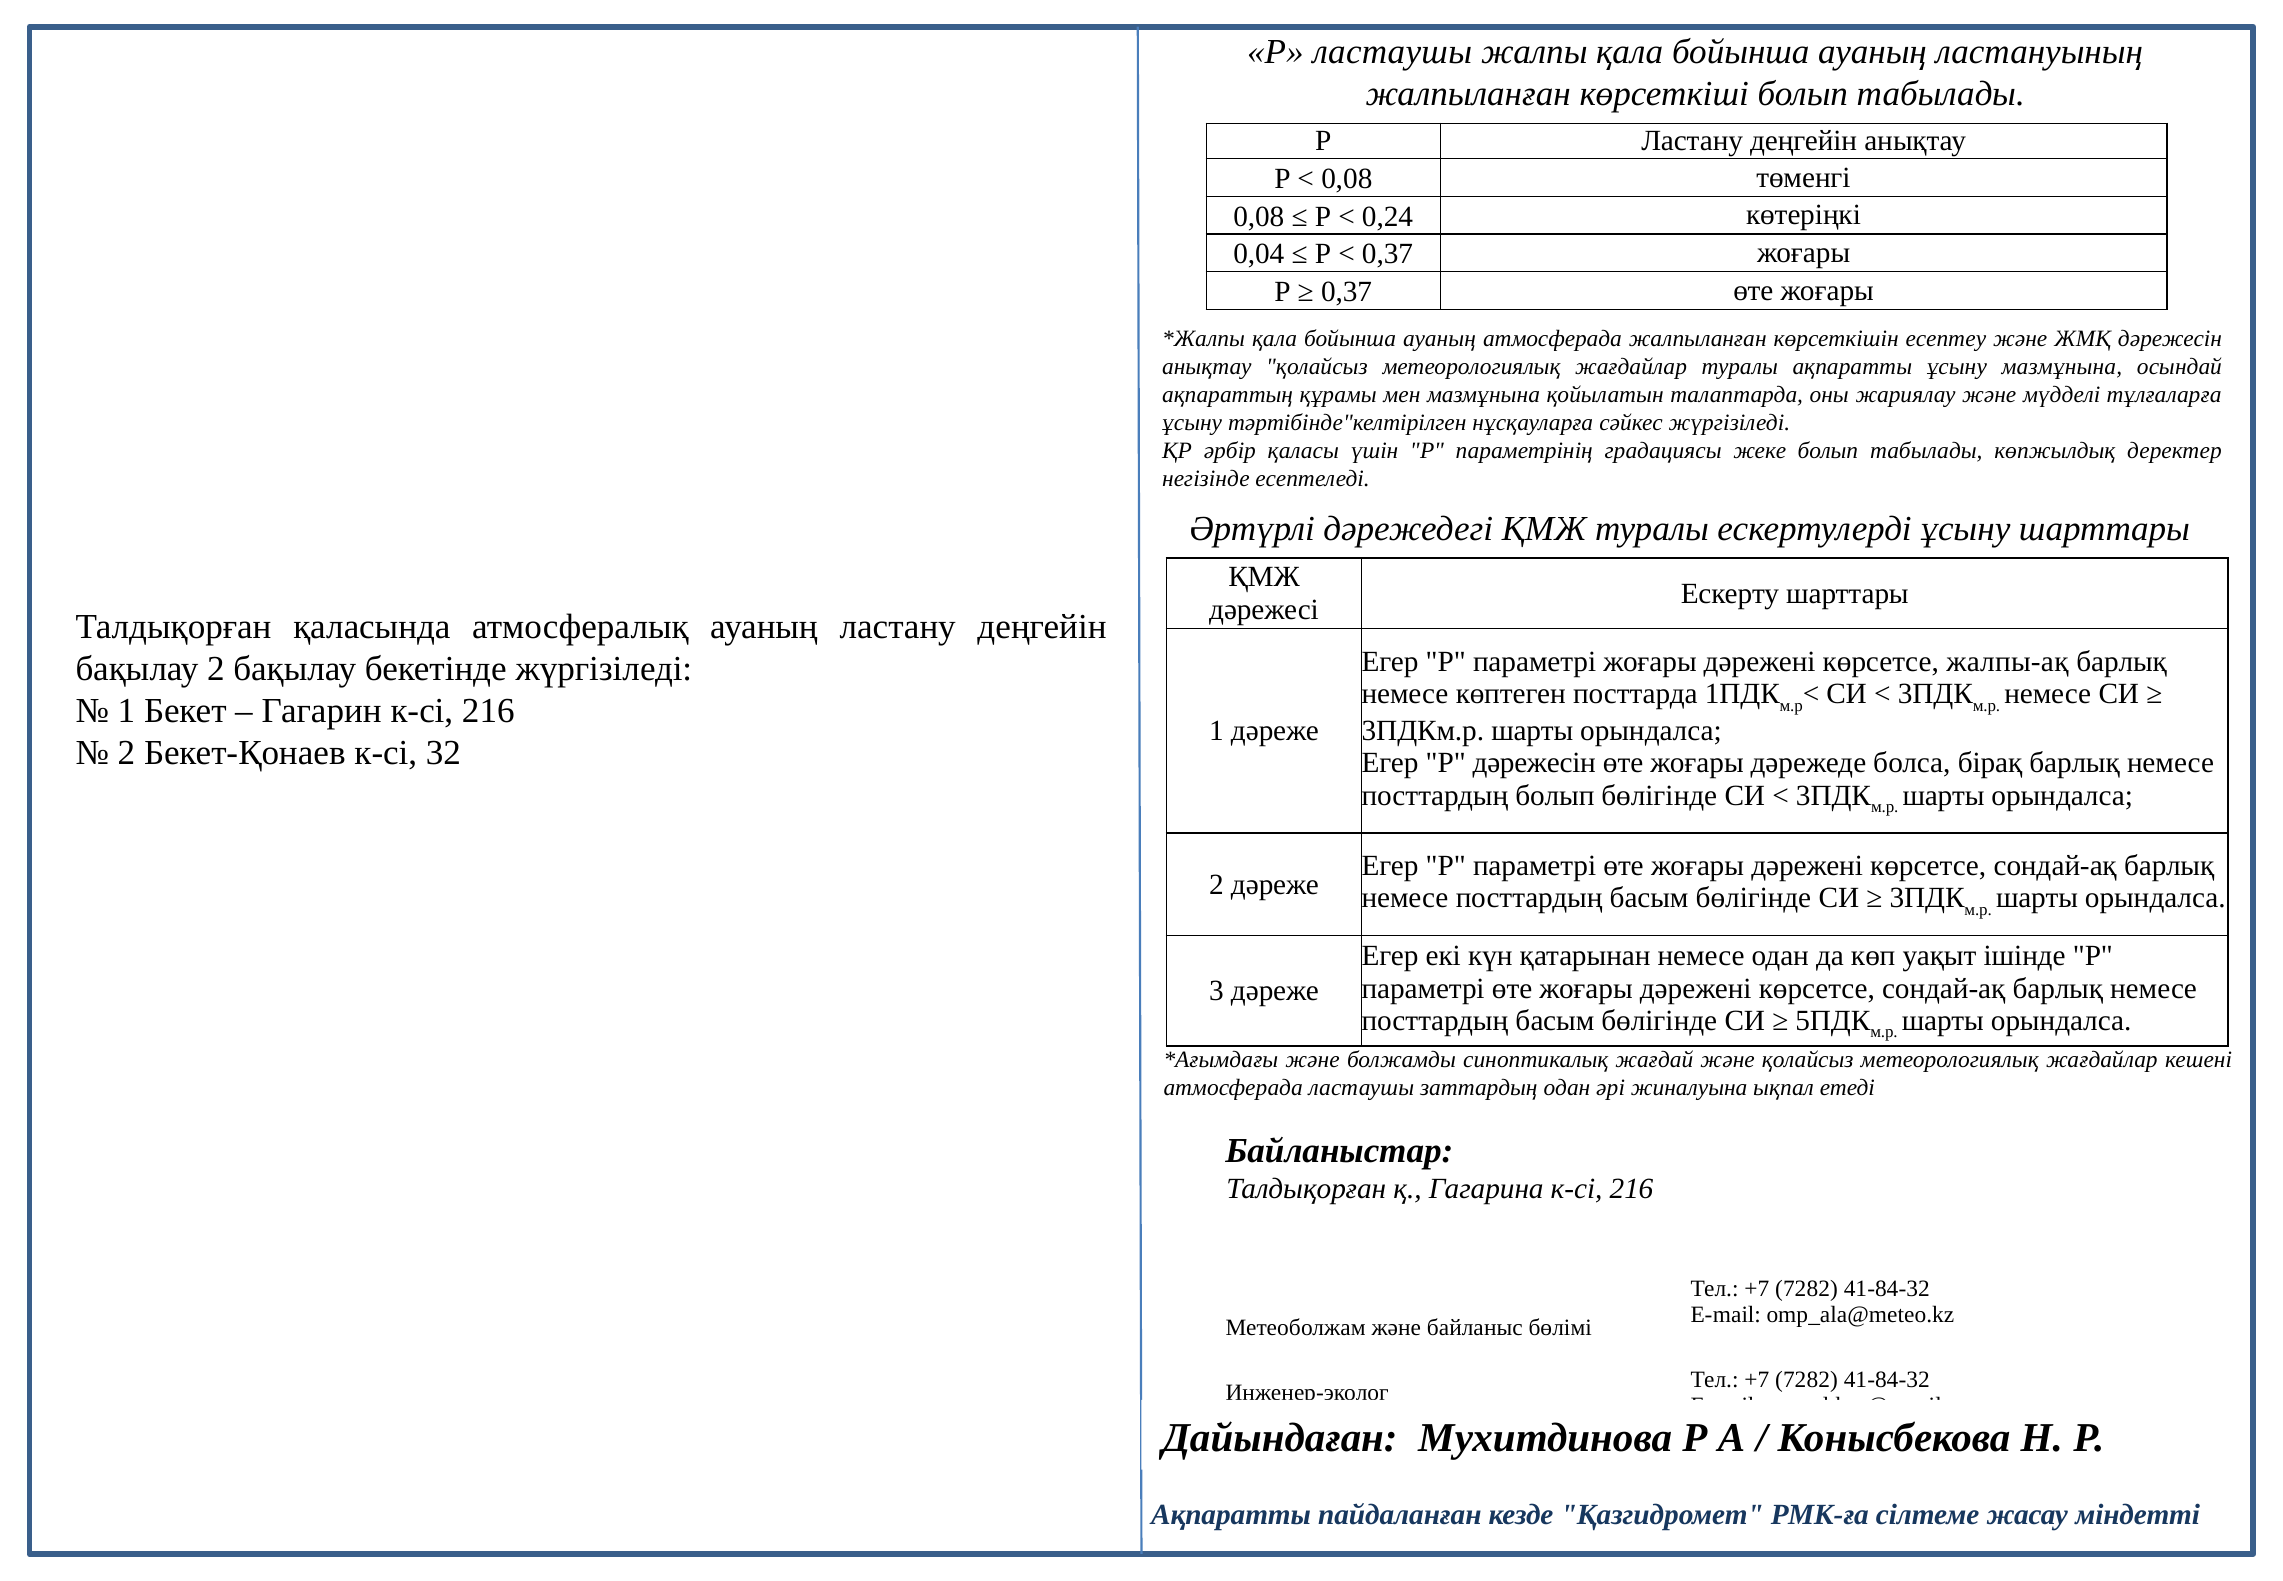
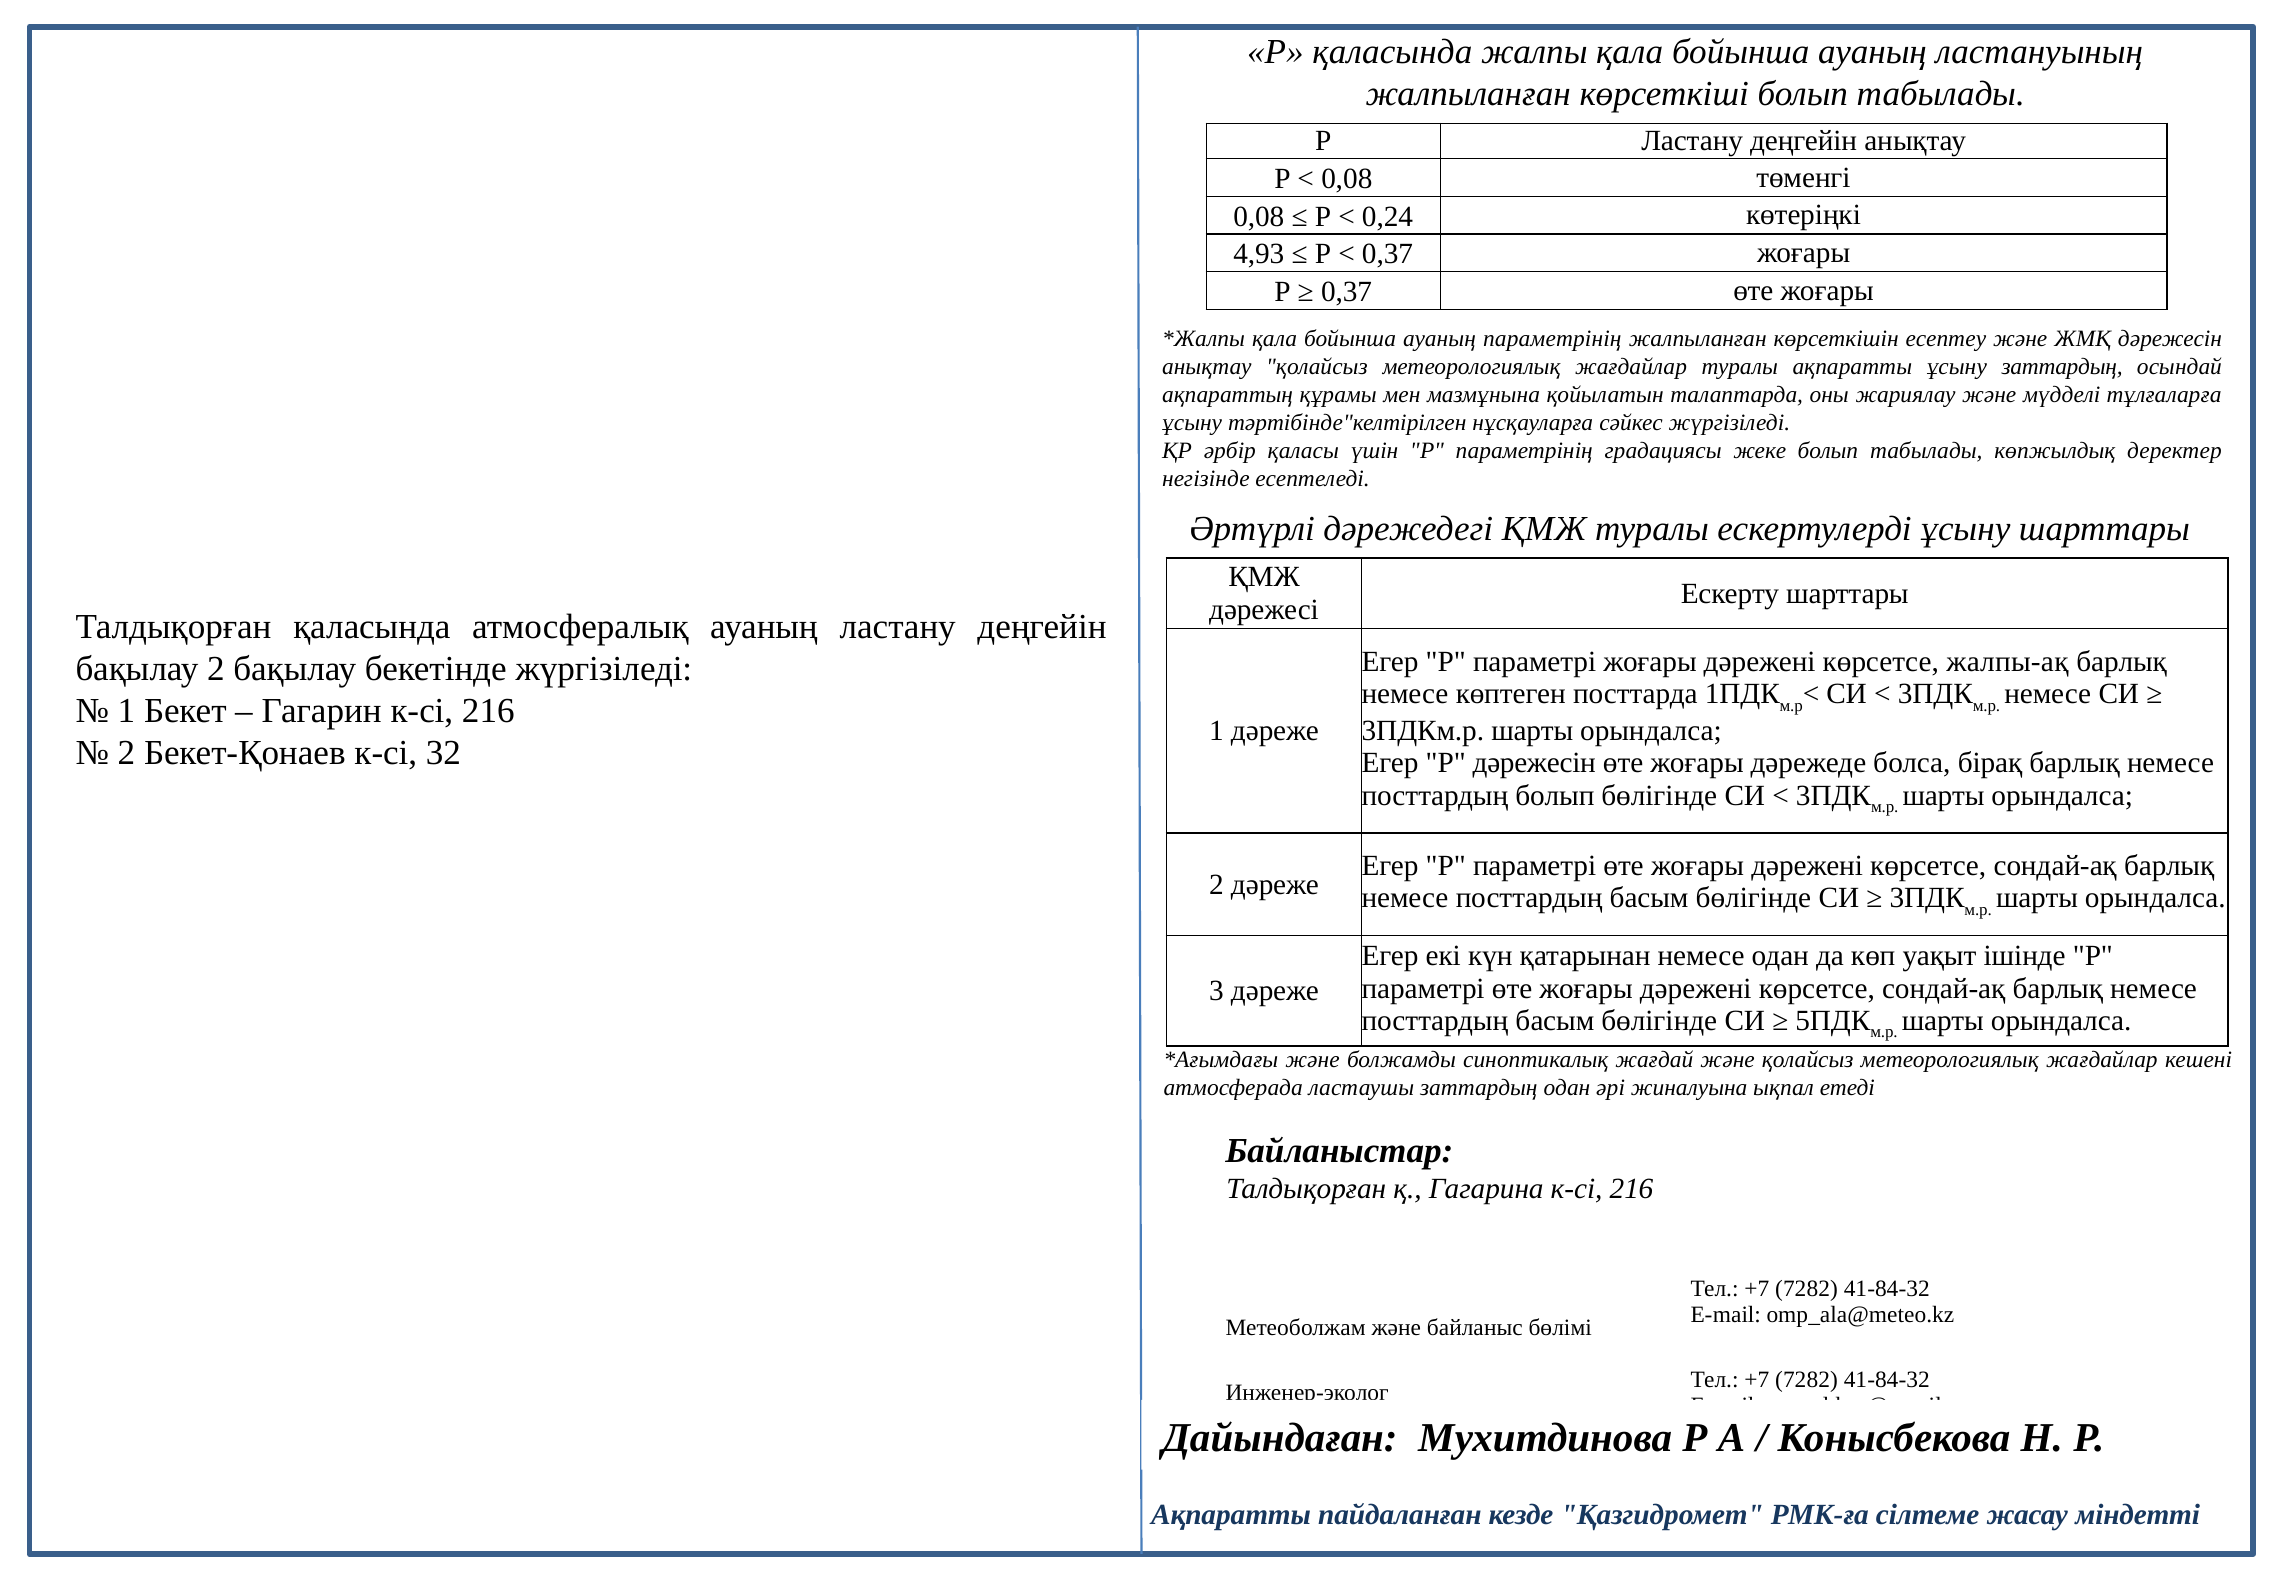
Р ластаушы: ластаушы -> қаласында
0,04: 0,04 -> 4,93
ауаның атмосферада: атмосферада -> параметрінің
ұсыну мазмұнына: мазмұнына -> заттардың
